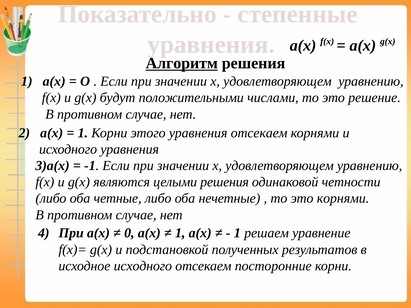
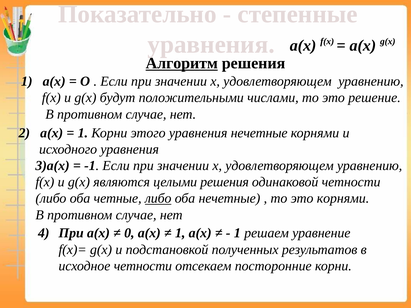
уравнения отсекаем: отсекаем -> нечетные
либо at (158, 199) underline: none -> present
исходное исходного: исходного -> четности
